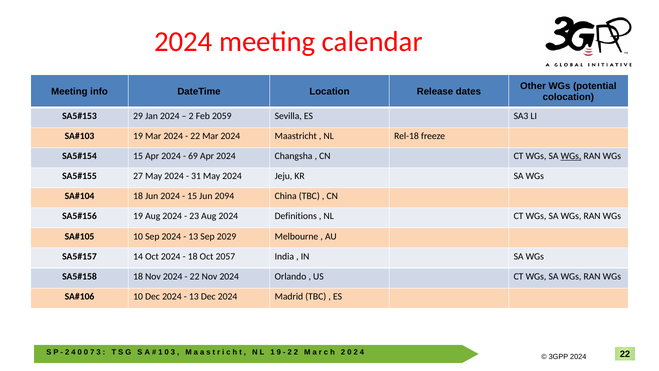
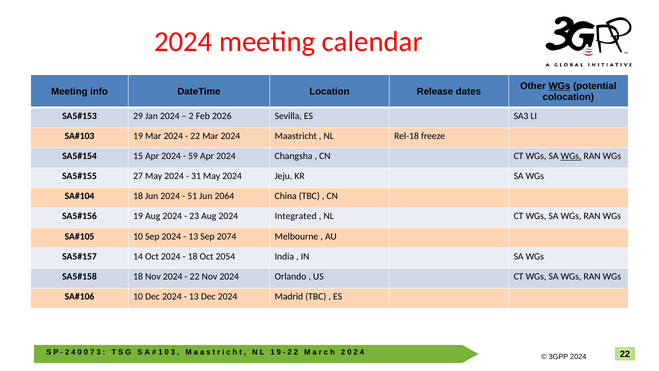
WGs at (559, 86) underline: none -> present
2059: 2059 -> 2026
69: 69 -> 59
15 at (192, 196): 15 -> 51
2094: 2094 -> 2064
Definitions: Definitions -> Integrated
2029: 2029 -> 2074
2057: 2057 -> 2054
